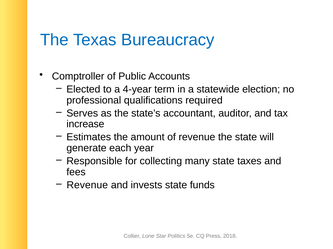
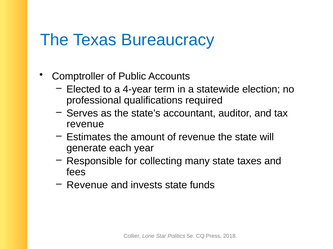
increase at (85, 124): increase -> revenue
